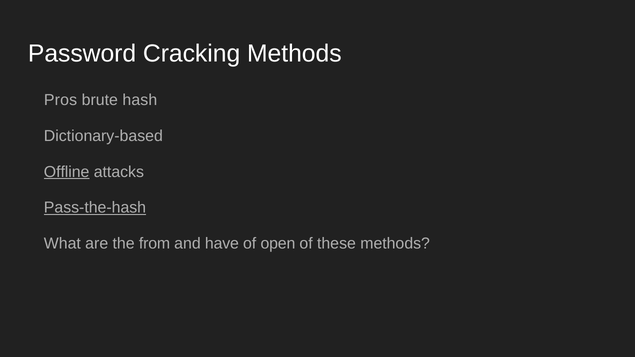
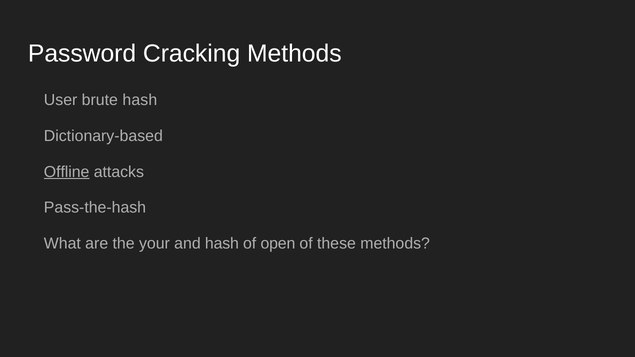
Pros: Pros -> User
Pass-the-hash underline: present -> none
from: from -> your
and have: have -> hash
